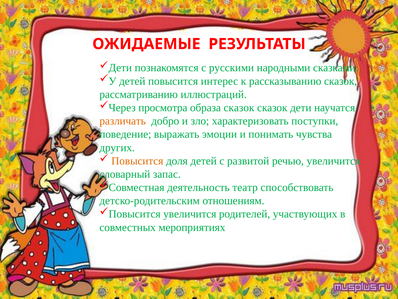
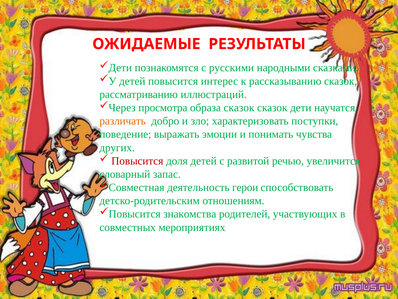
Повысится at (137, 161) colour: orange -> red
театр: театр -> герои
увеличится at (190, 214): увеличится -> знакомства
